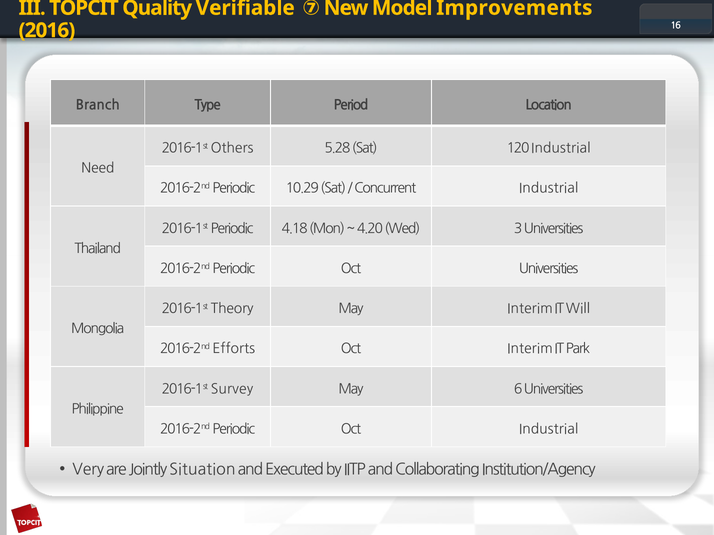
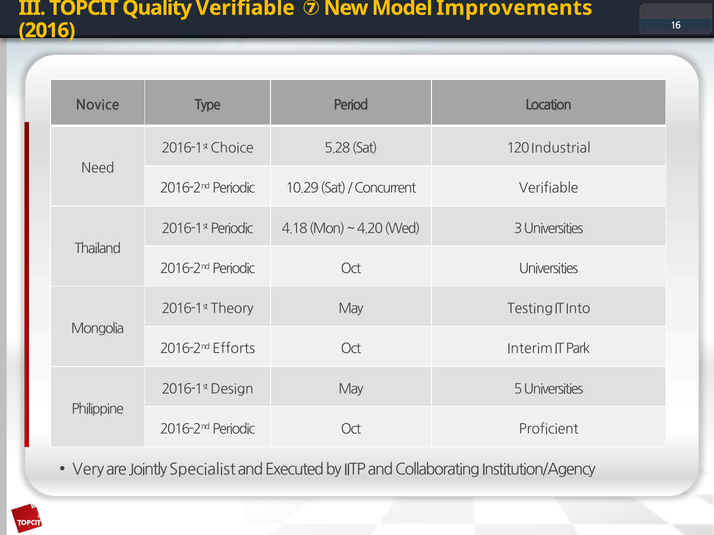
Branch: Branch -> Novice
Others: Others -> Choice
Concurrent Industrial: Industrial -> Verifiable
May Interim: Interim -> Testing
Will: Will -> Into
Survey: Survey -> Design
6: 6 -> 5
Oct Industrial: Industrial -> Proficient
Situation: Situation -> Specialist
